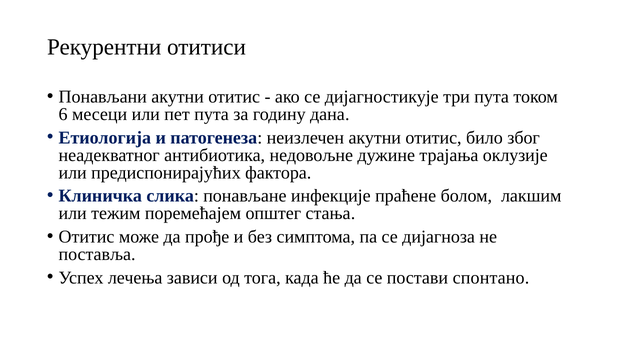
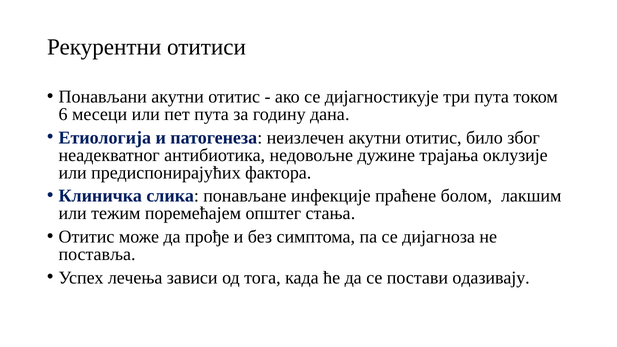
спонтано: спонтано -> одазивају
